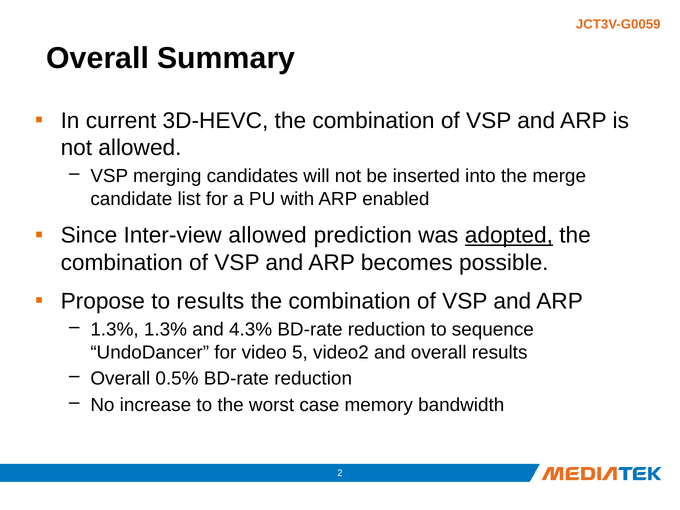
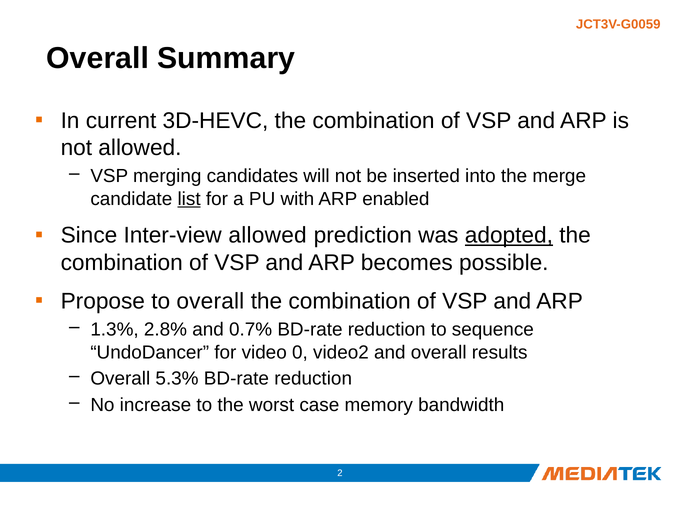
list underline: none -> present
to results: results -> overall
1.3% 1.3%: 1.3% -> 2.8%
4.3%: 4.3% -> 0.7%
5: 5 -> 0
0.5%: 0.5% -> 5.3%
